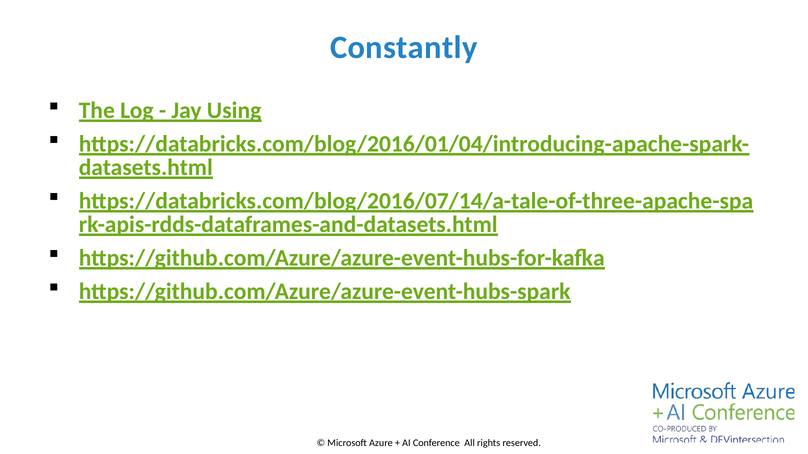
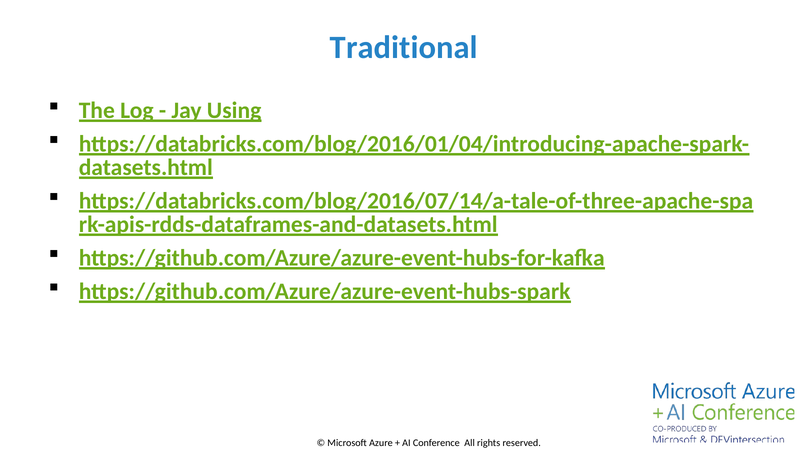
Constantly: Constantly -> Traditional
